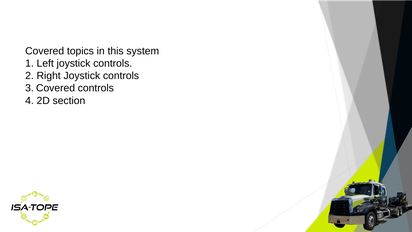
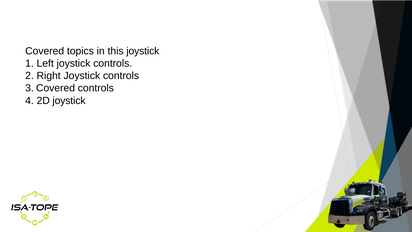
this system: system -> joystick
2D section: section -> joystick
